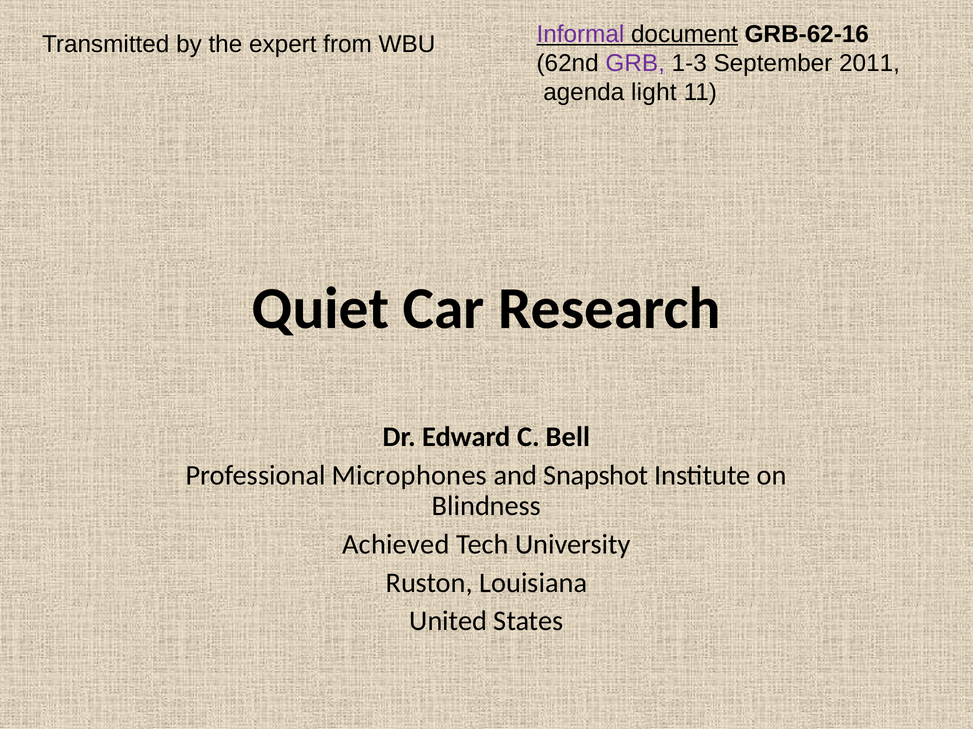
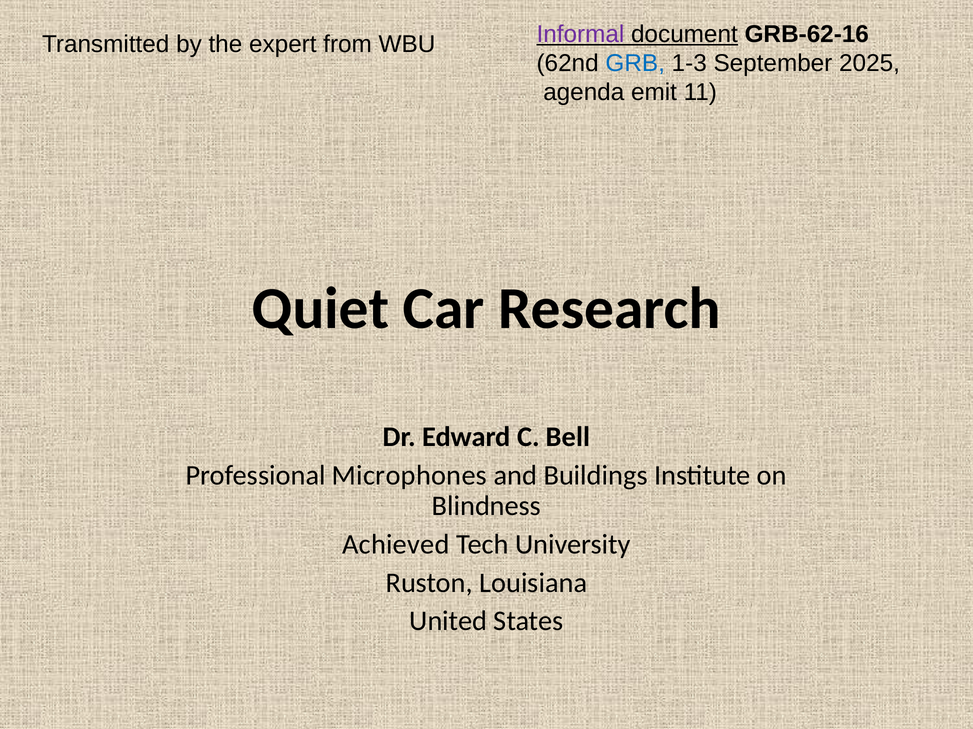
GRB colour: purple -> blue
2011: 2011 -> 2025
light: light -> emit
Snapshot: Snapshot -> Buildings
